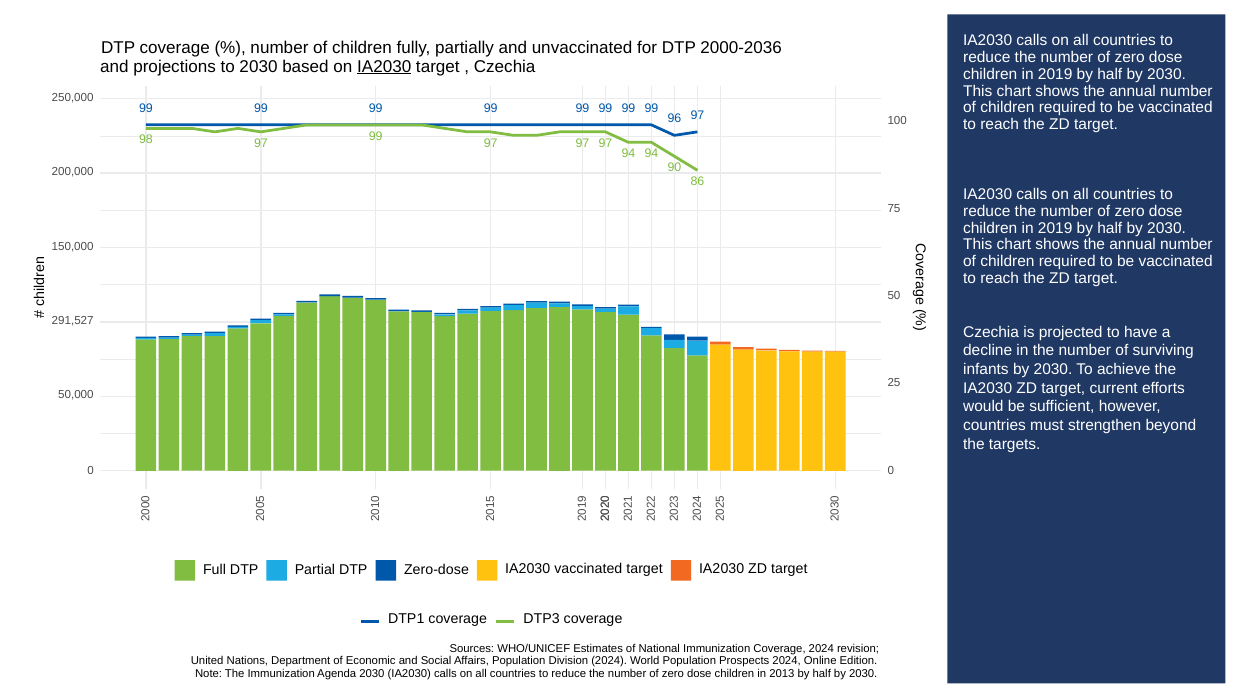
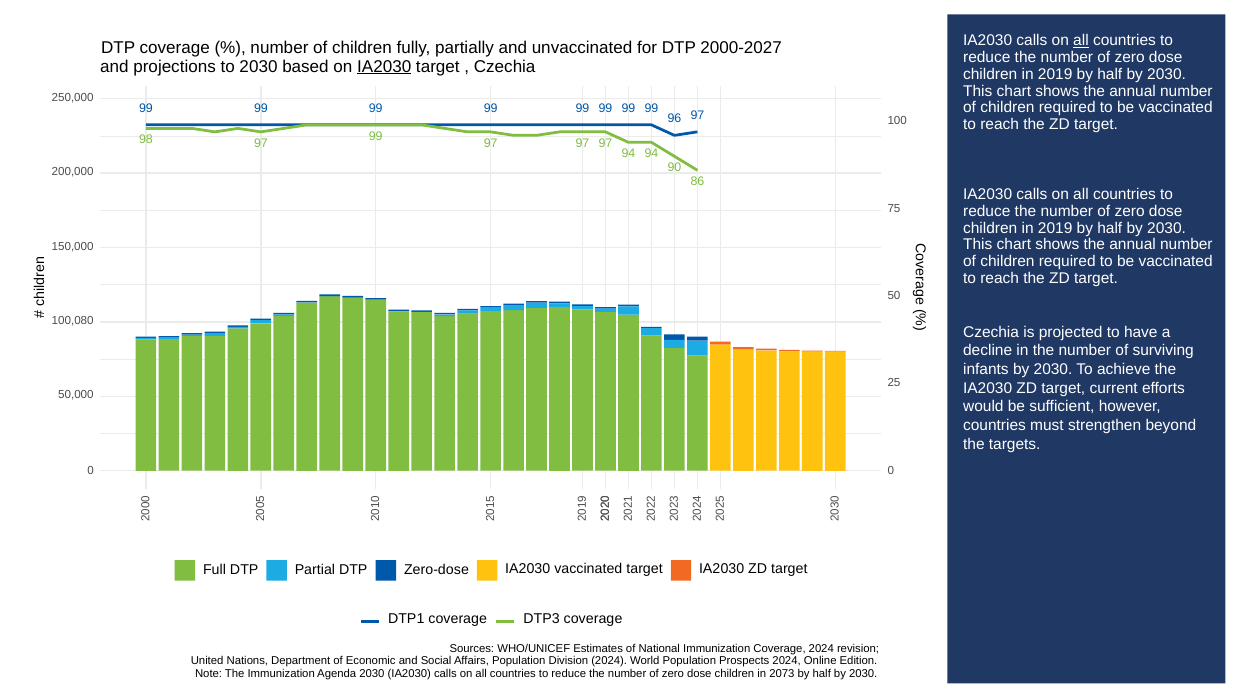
all at (1081, 41) underline: none -> present
2000-2036: 2000-2036 -> 2000-2027
291,527: 291,527 -> 100,080
2013: 2013 -> 2073
